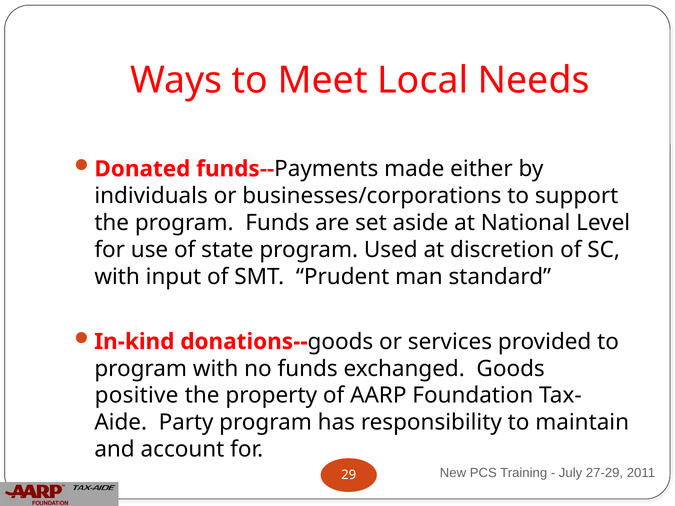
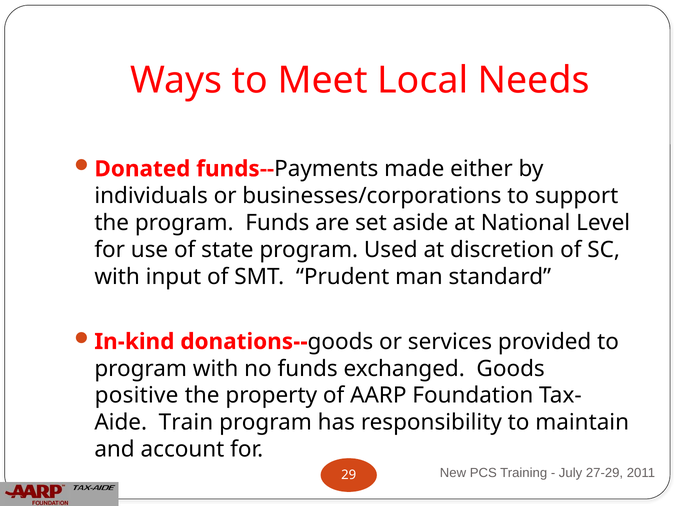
Party: Party -> Train
